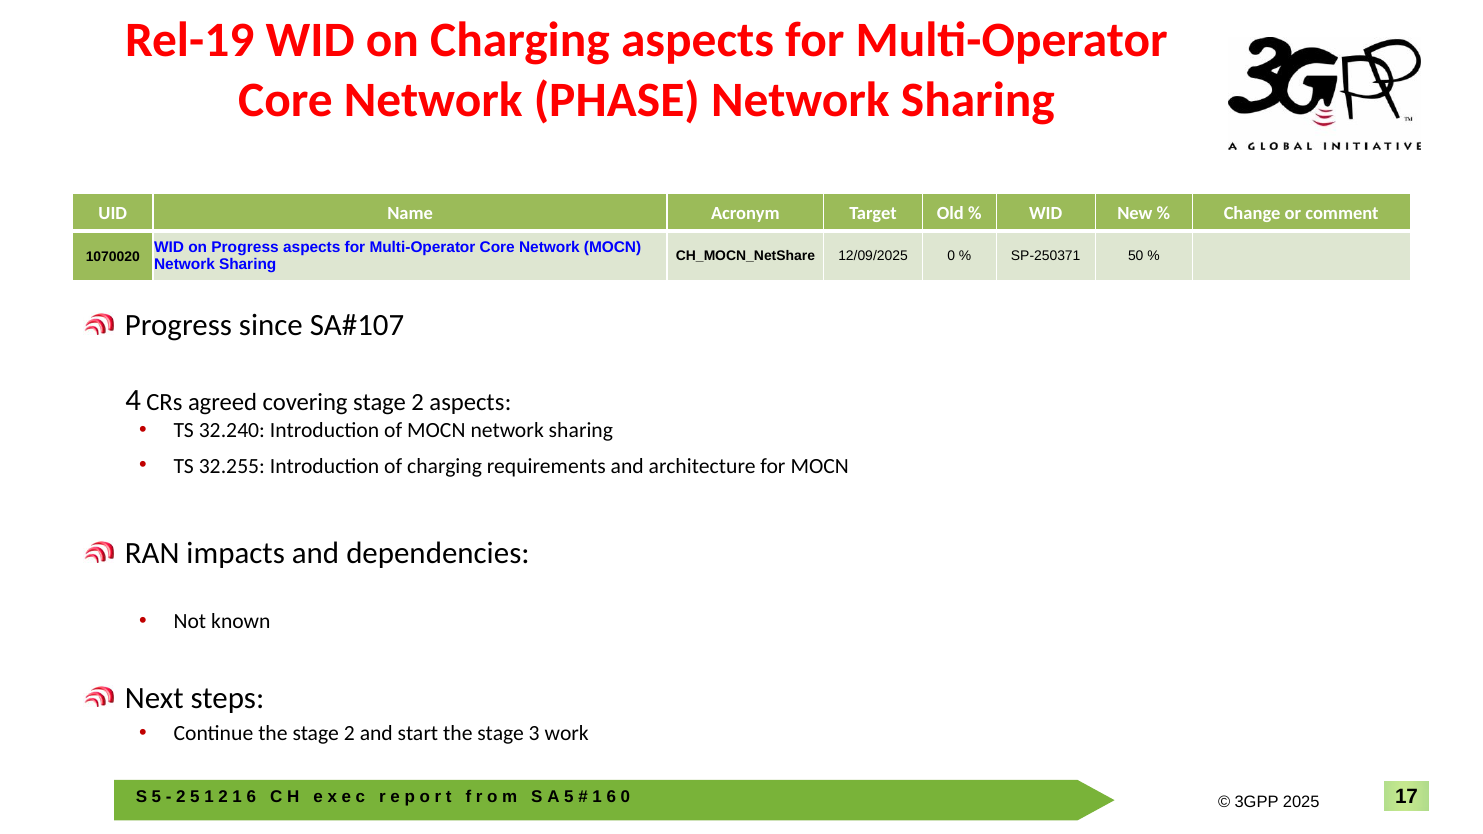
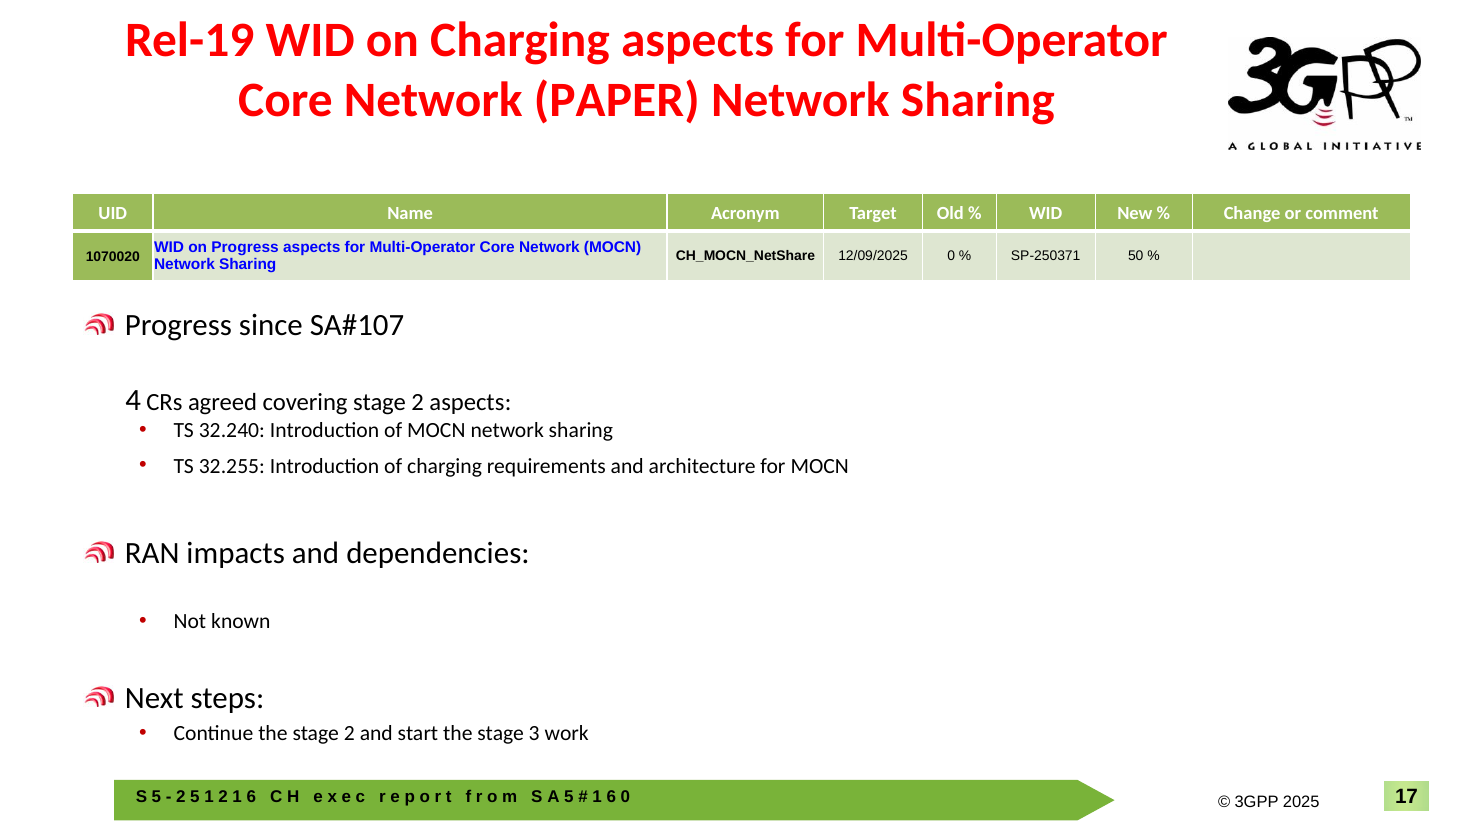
PHASE: PHASE -> PAPER
